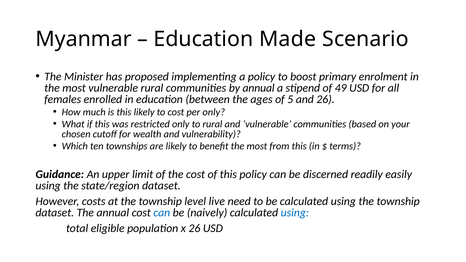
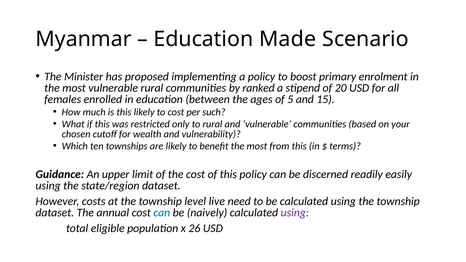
by annual: annual -> ranked
49: 49 -> 20
and 26: 26 -> 15
per only: only -> such
using at (295, 213) colour: blue -> purple
